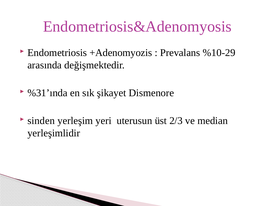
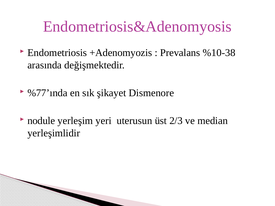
%10-29: %10-29 -> %10-38
%31’ında: %31’ında -> %77’ında
sinden: sinden -> nodule
